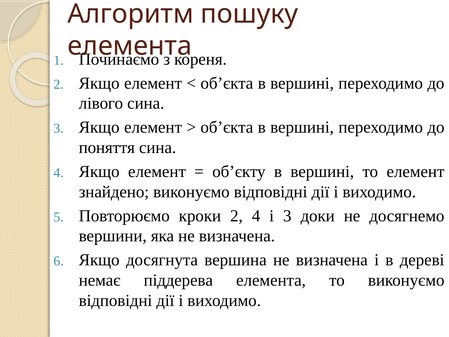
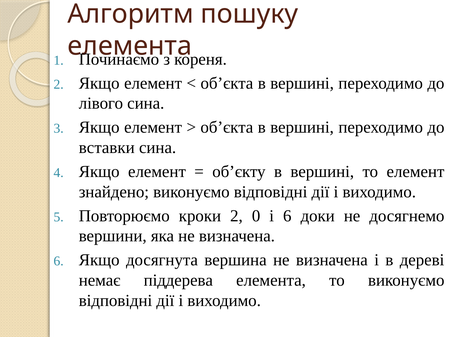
поняття: поняття -> вставки
2 4: 4 -> 0
і 3: 3 -> 6
